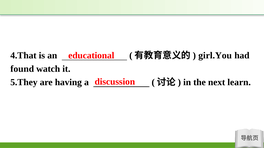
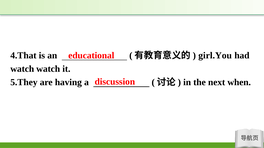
found at (22, 69): found -> watch
learn: learn -> when
